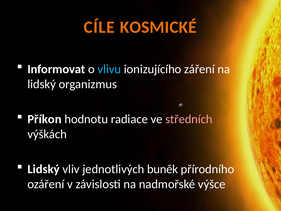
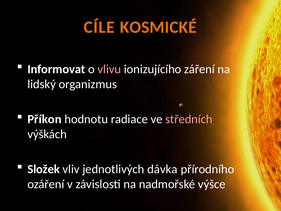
vlivu colour: light blue -> pink
Lidský at (44, 169): Lidský -> Složek
buněk: buněk -> dávka
